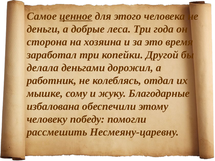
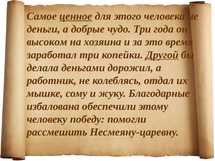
леса: леса -> чудо
сторона: сторона -> высоком
Другой underline: none -> present
